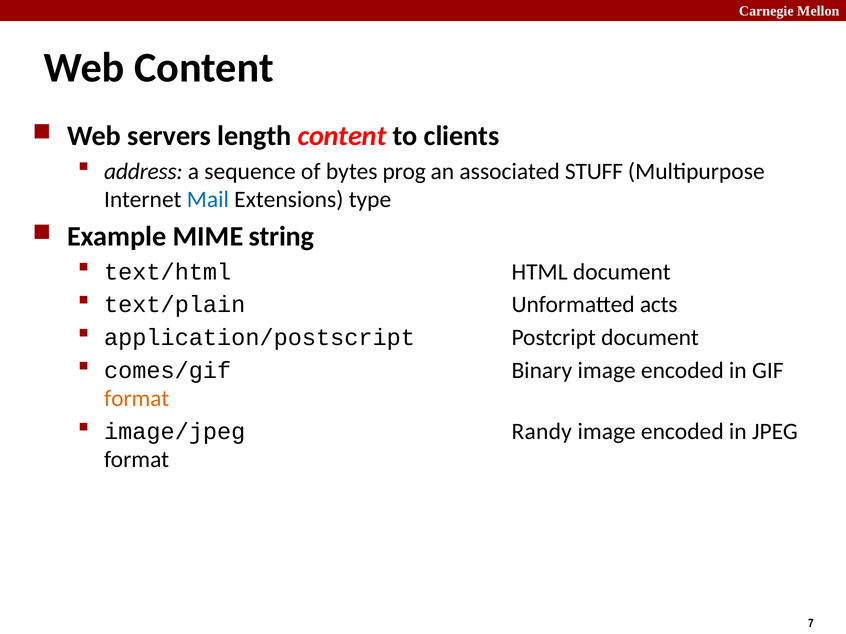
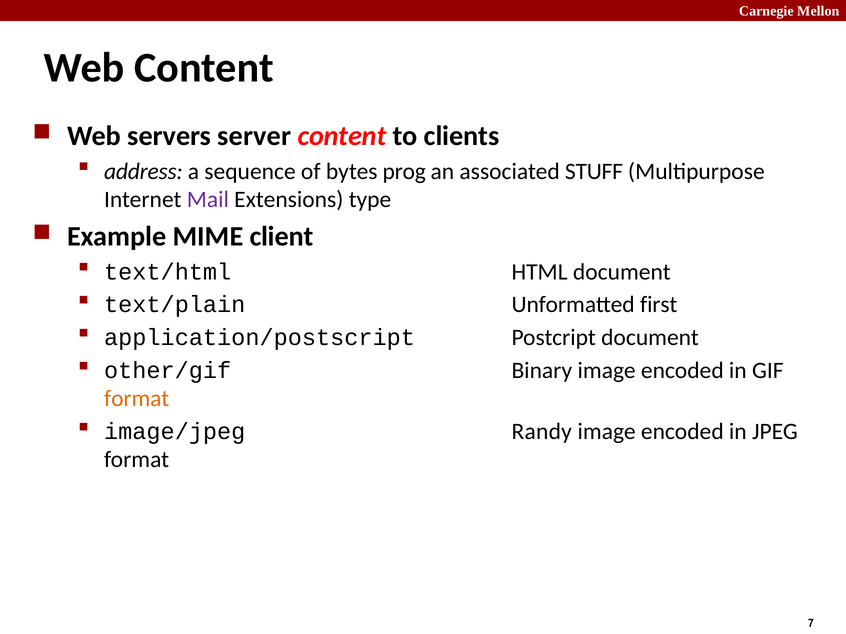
length: length -> server
Mail colour: blue -> purple
string: string -> client
acts: acts -> first
comes/gif: comes/gif -> other/gif
